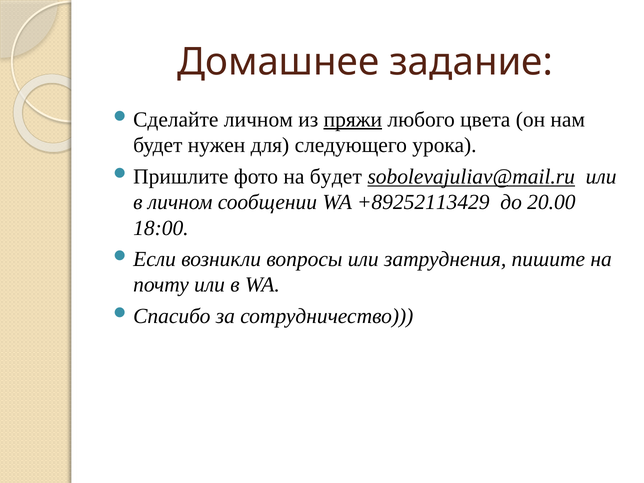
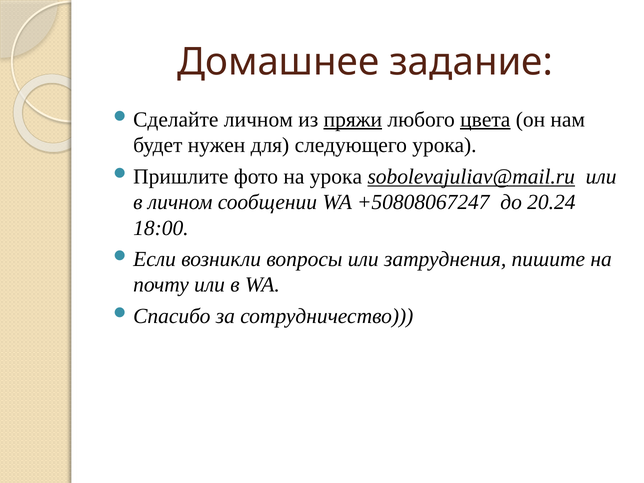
цвета underline: none -> present
на будет: будет -> урока
+89252113429: +89252113429 -> +50808067247
20.00: 20.00 -> 20.24
